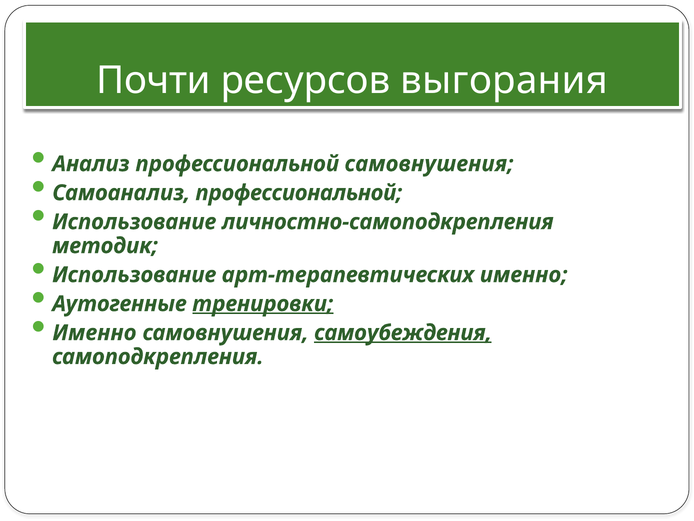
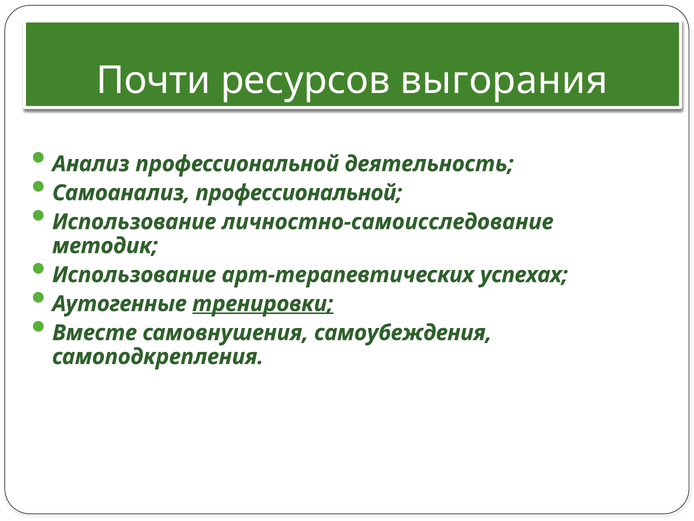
профессиональной самовнушения: самовнушения -> деятельность
личностно-самоподкрепления: личностно-самоподкрепления -> личностно-самоисследование
арт-терапевтических именно: именно -> успехах
Именно at (94, 333): Именно -> Вместе
самоубеждения underline: present -> none
